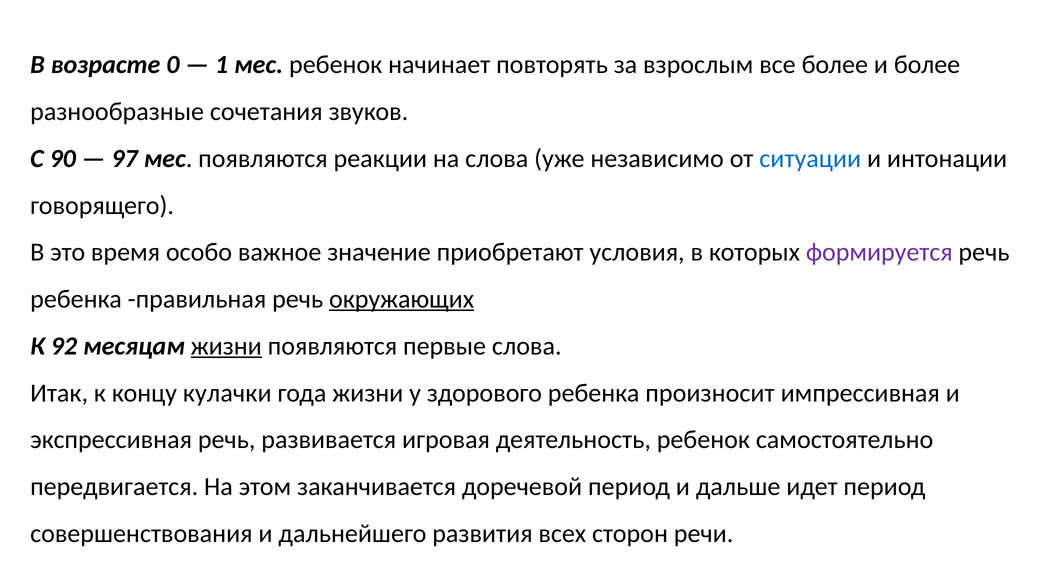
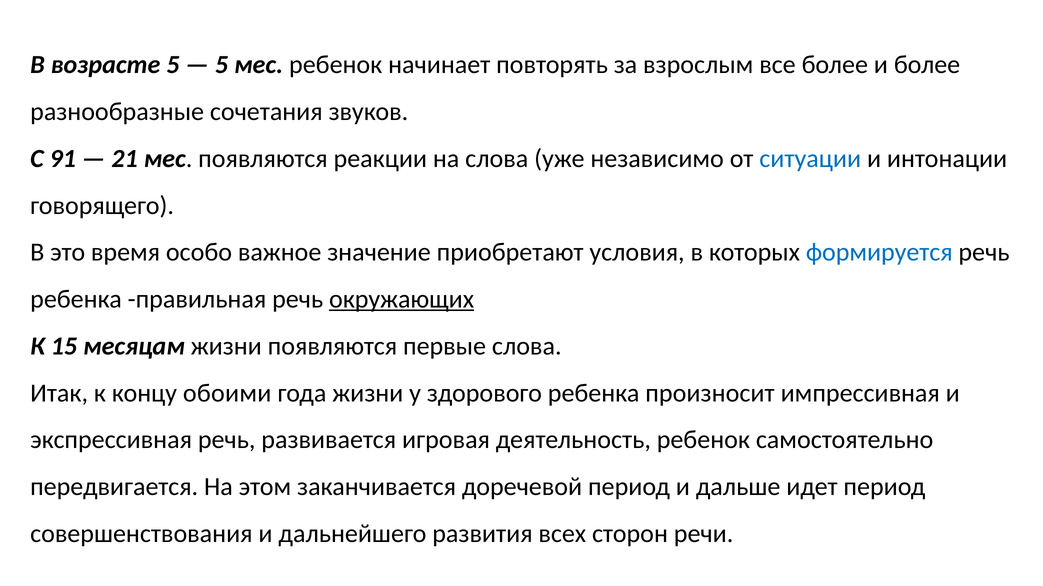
возрасте 0: 0 -> 5
1 at (222, 65): 1 -> 5
90: 90 -> 91
97: 97 -> 21
формируется colour: purple -> blue
92: 92 -> 15
жизни at (226, 347) underline: present -> none
кулачки: кулачки -> обоими
